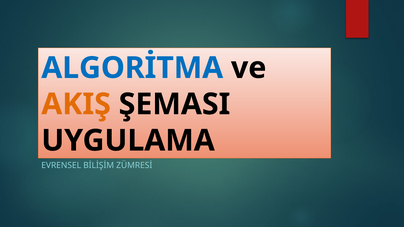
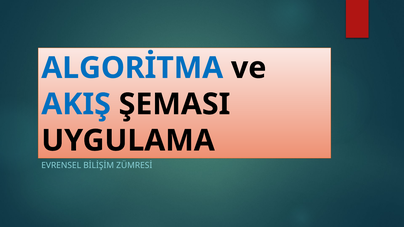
AKIŞ colour: orange -> blue
